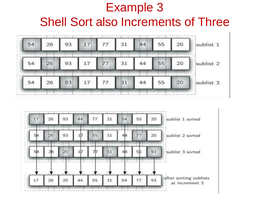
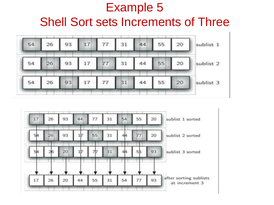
3: 3 -> 5
also: also -> sets
